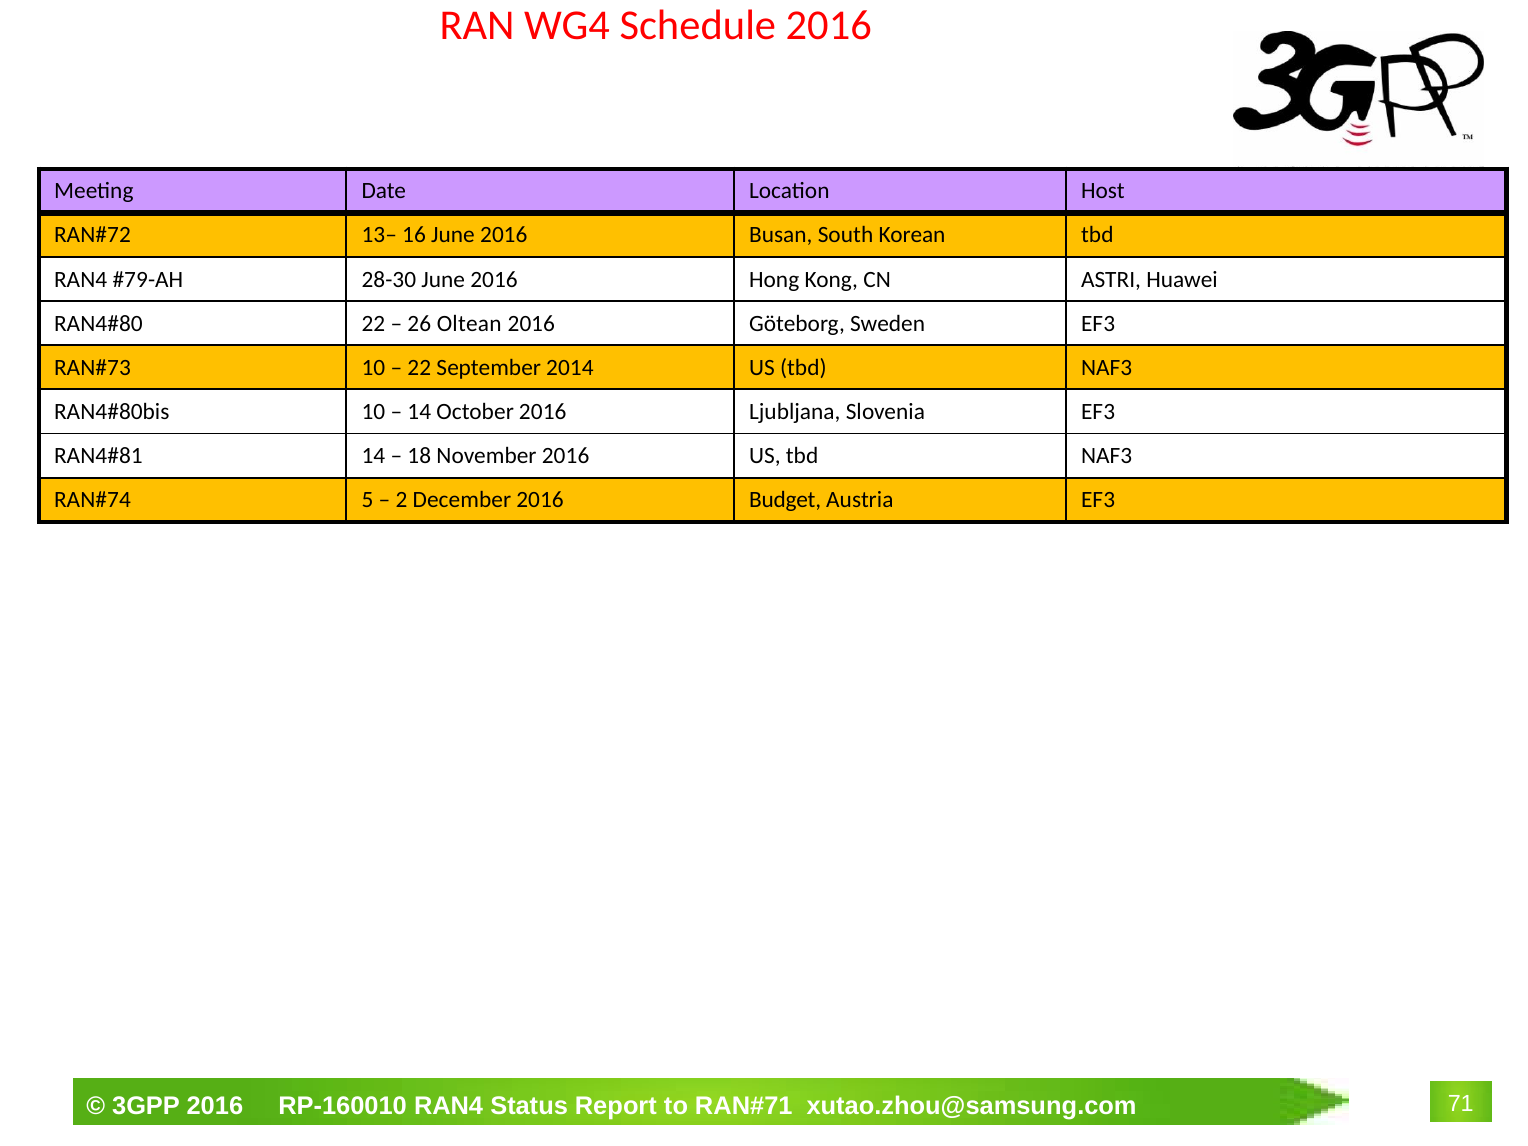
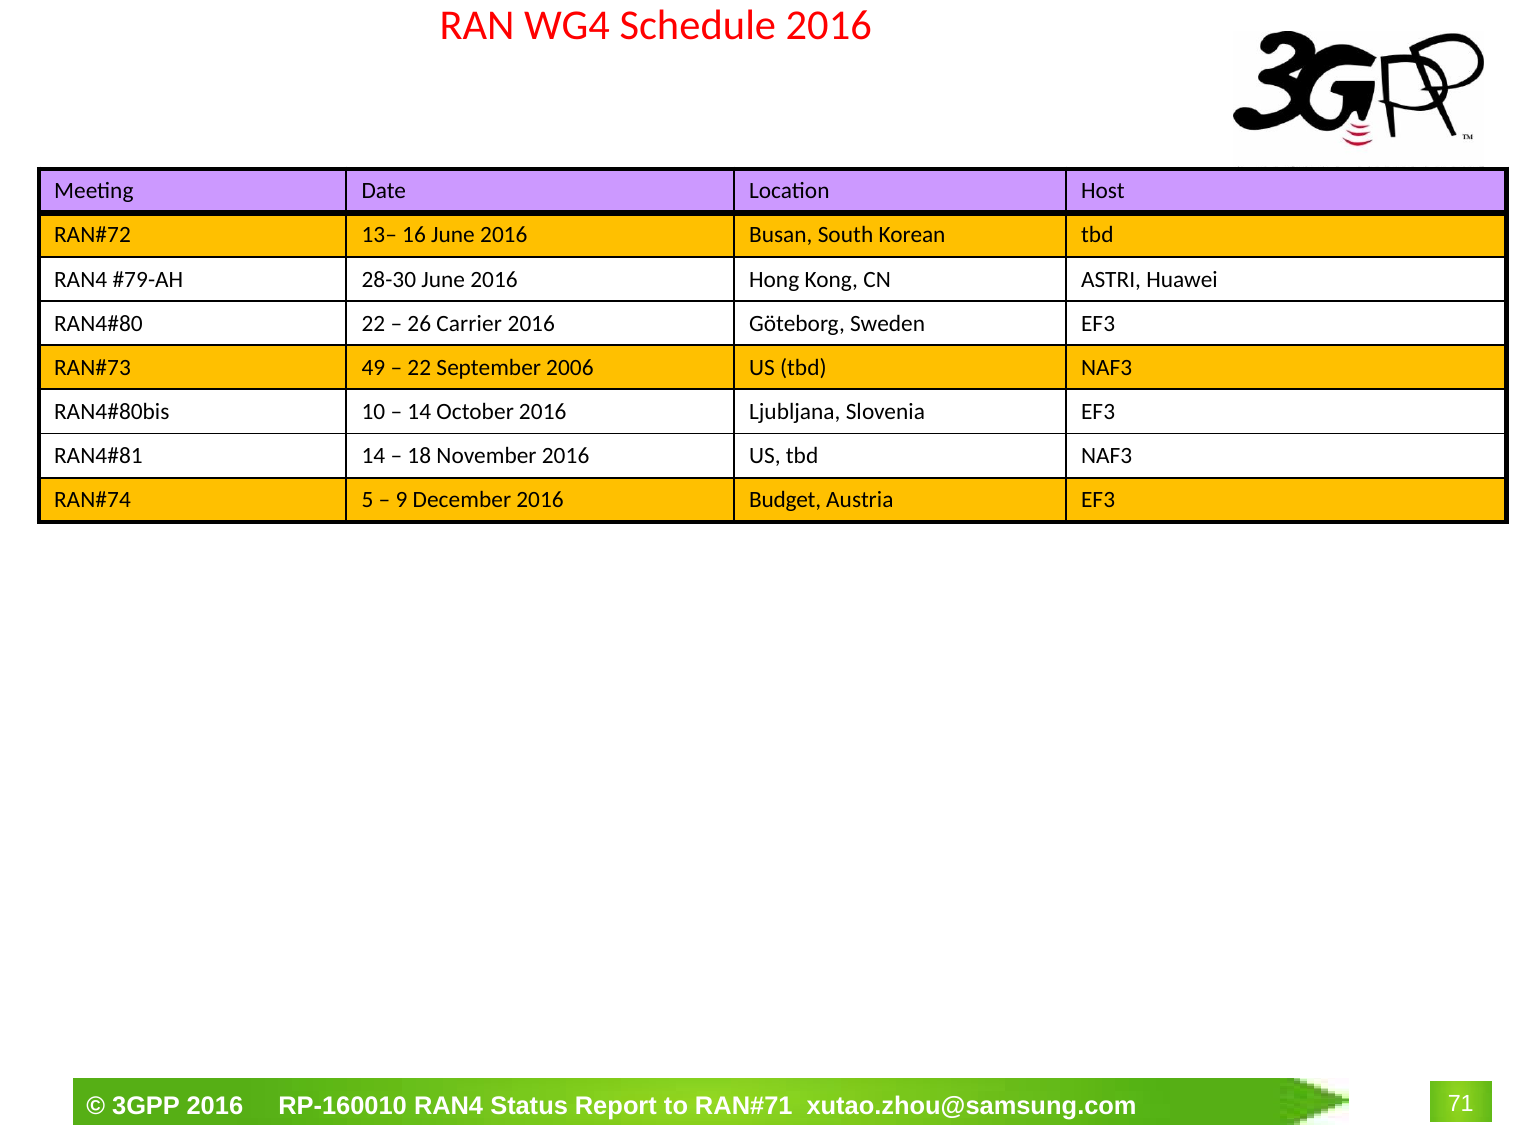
Oltean: Oltean -> Carrier
10 at (373, 368): 10 -> 49
2014: 2014 -> 2006
2: 2 -> 9
